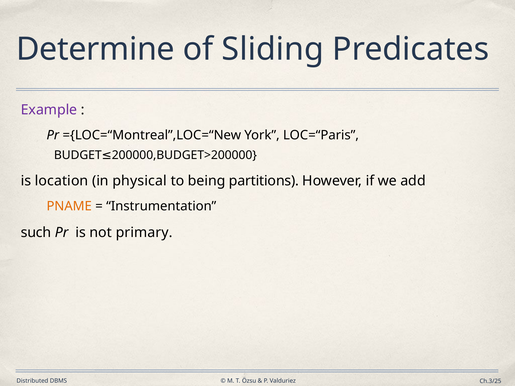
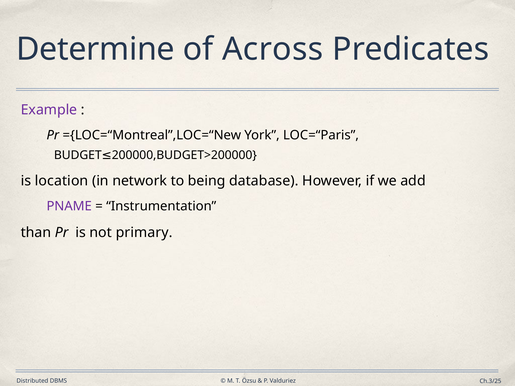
Sliding: Sliding -> Across
physical: physical -> network
partitions: partitions -> database
PNAME colour: orange -> purple
such: such -> than
